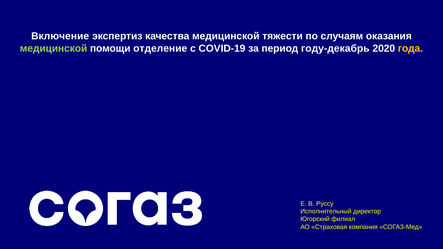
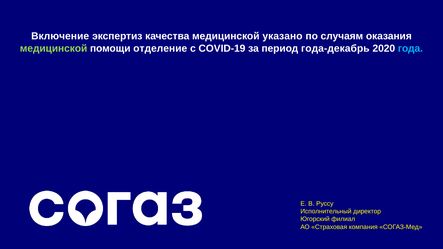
тяжести: тяжести -> указано
году-декабрь: году-декабрь -> года-декабрь
года colour: yellow -> light blue
